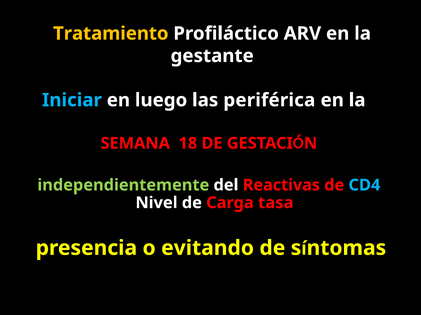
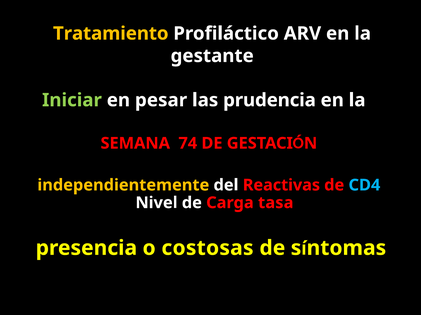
Iniciar colour: light blue -> light green
luego: luego -> pesar
periférica: periférica -> prudencia
18: 18 -> 74
independientemente colour: light green -> yellow
evitando: evitando -> costosas
